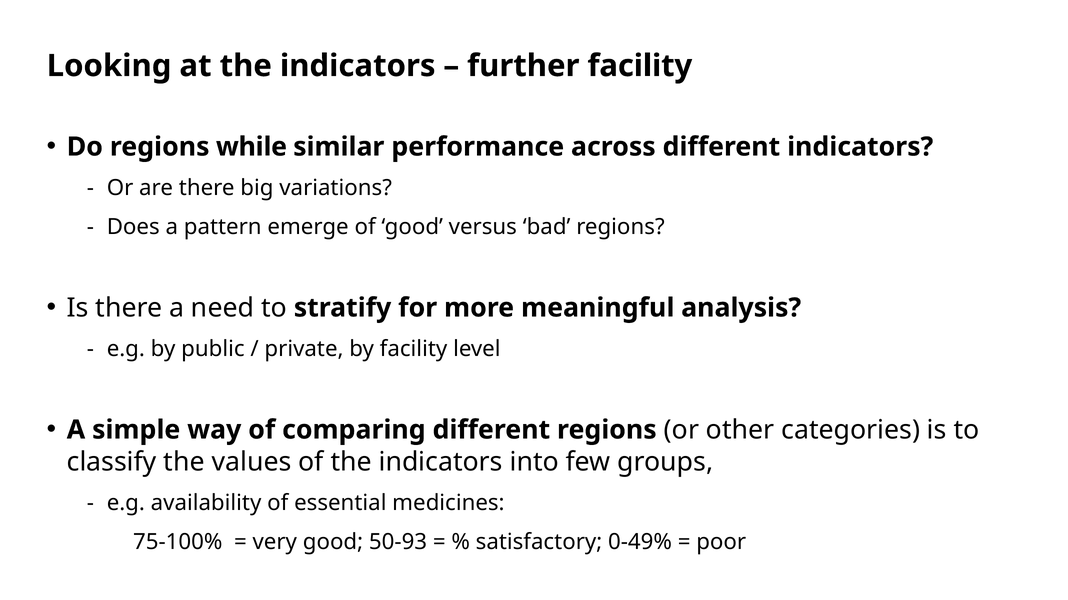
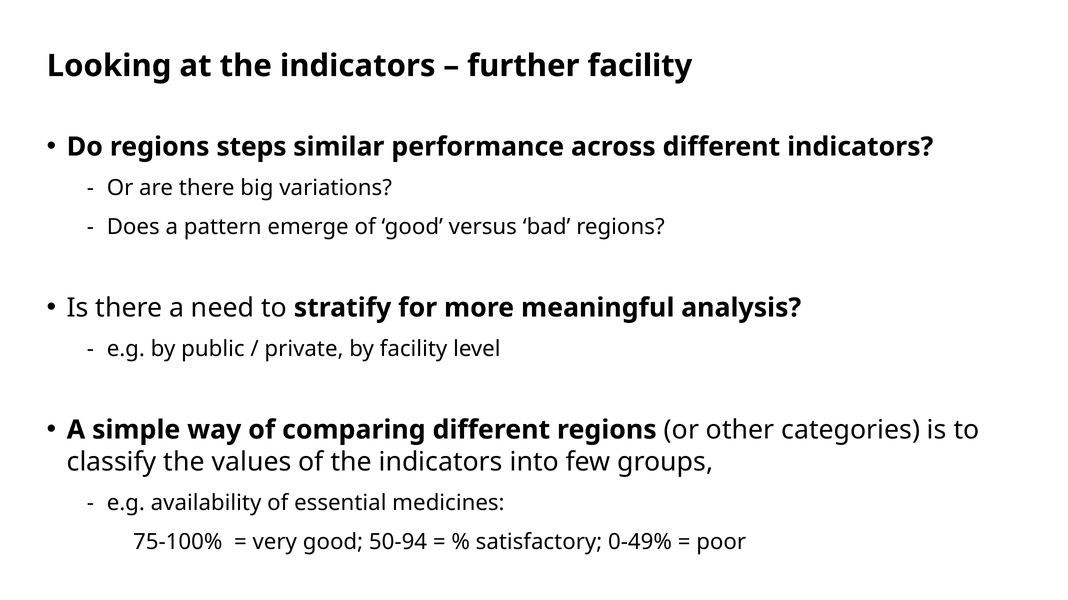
while: while -> steps
50-93: 50-93 -> 50-94
